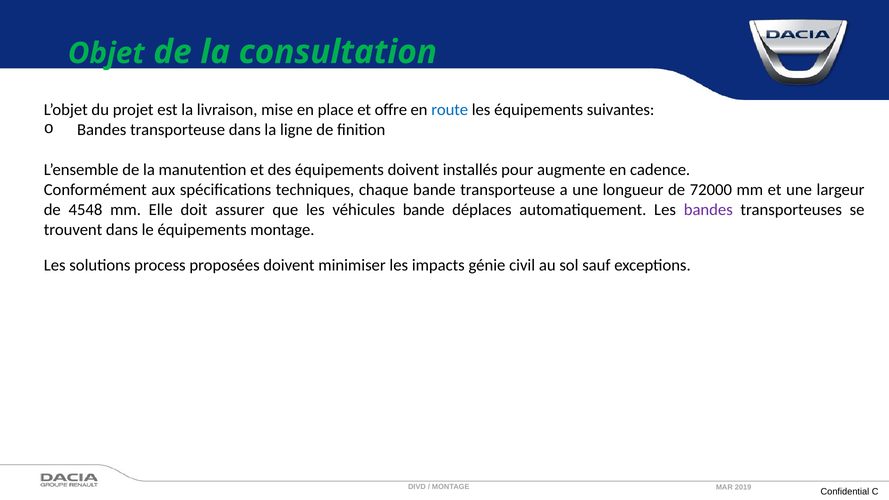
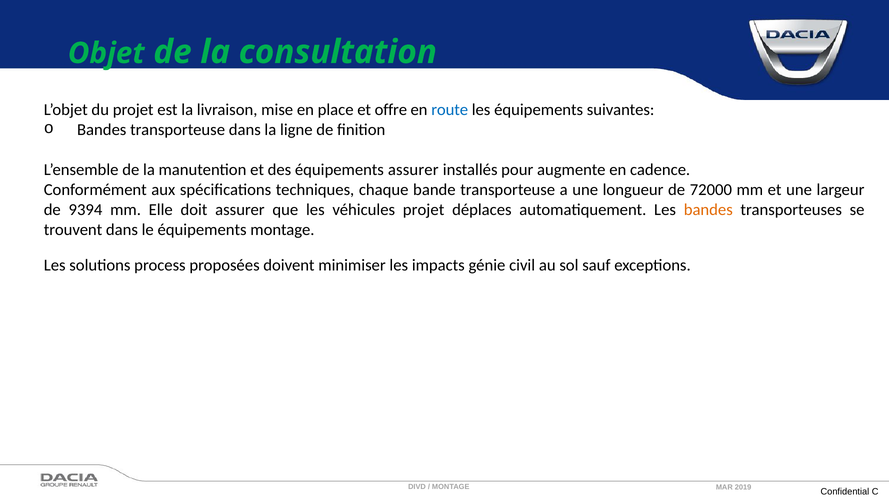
équipements doivent: doivent -> assurer
4548: 4548 -> 9394
véhicules bande: bande -> projet
bandes at (708, 210) colour: purple -> orange
